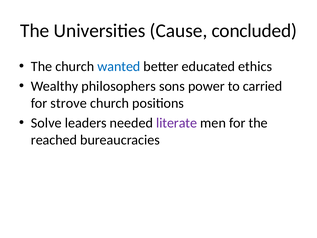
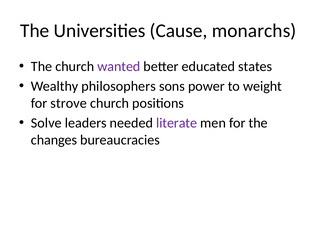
concluded: concluded -> monarchs
wanted colour: blue -> purple
ethics: ethics -> states
carried: carried -> weight
reached: reached -> changes
